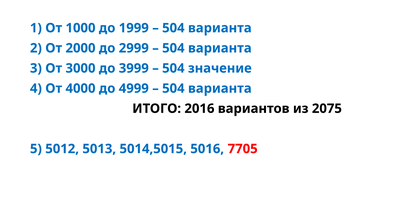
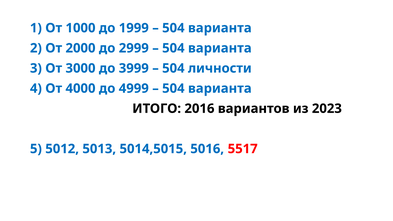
значение: значение -> личности
2075: 2075 -> 2023
7705: 7705 -> 5517
